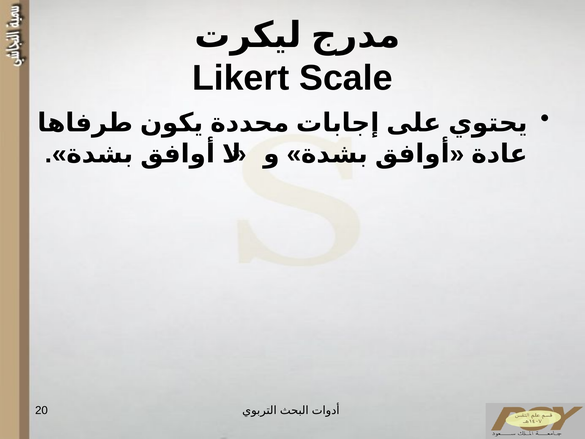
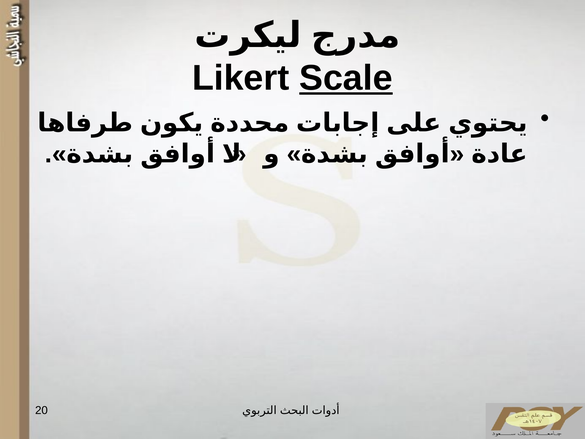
Scale underline: none -> present
